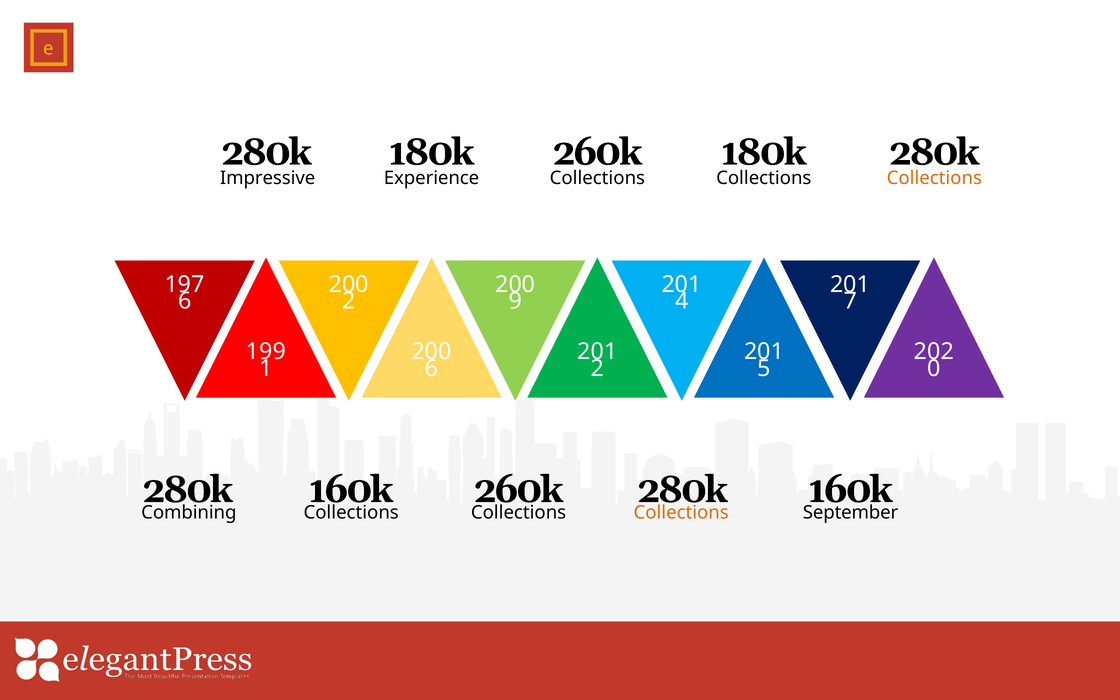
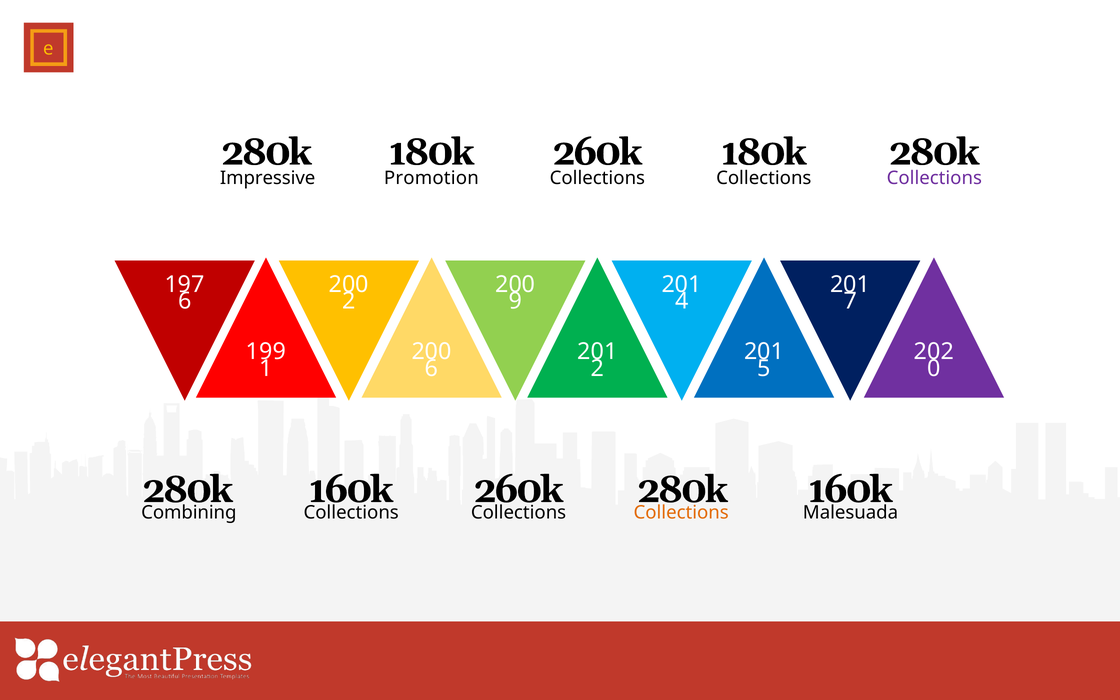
Experience: Experience -> Promotion
Collections at (934, 178) colour: orange -> purple
September: September -> Malesuada
